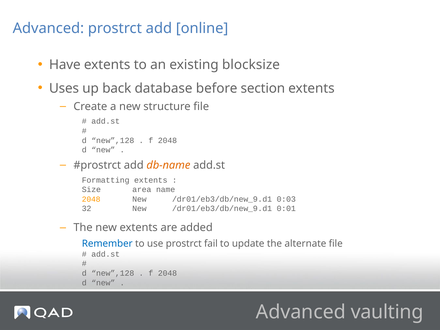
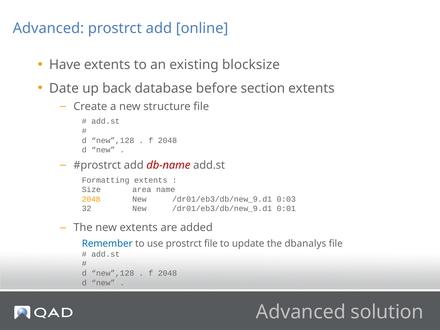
Uses: Uses -> Date
db-name colour: orange -> red
prostrct fail: fail -> file
alternate: alternate -> dbanalys
vaulting: vaulting -> solution
